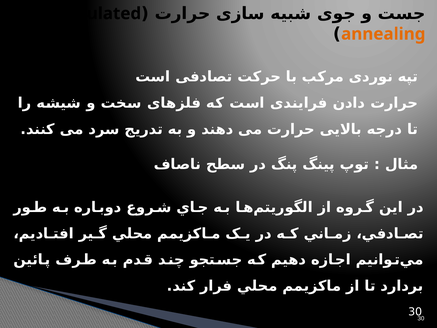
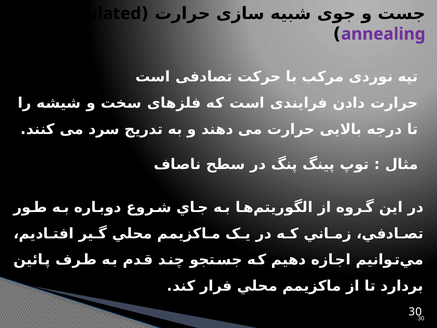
annealing colour: orange -> purple
